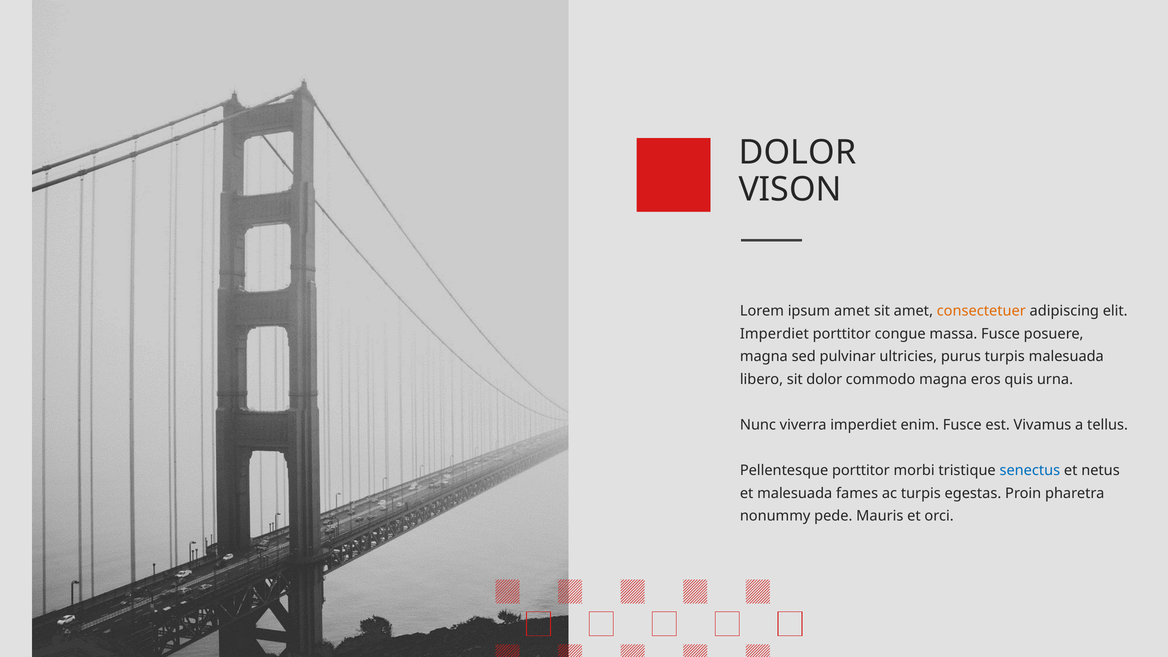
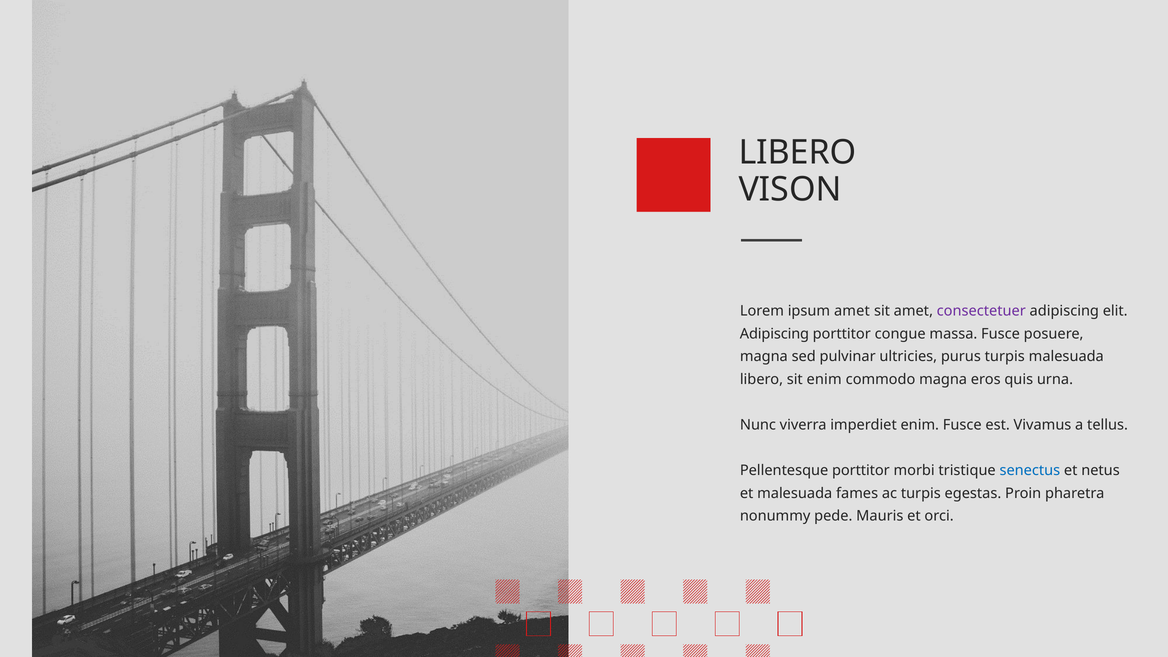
DOLOR at (797, 153): DOLOR -> LIBERO
consectetuer colour: orange -> purple
Imperdiet at (774, 334): Imperdiet -> Adipiscing
sit dolor: dolor -> enim
